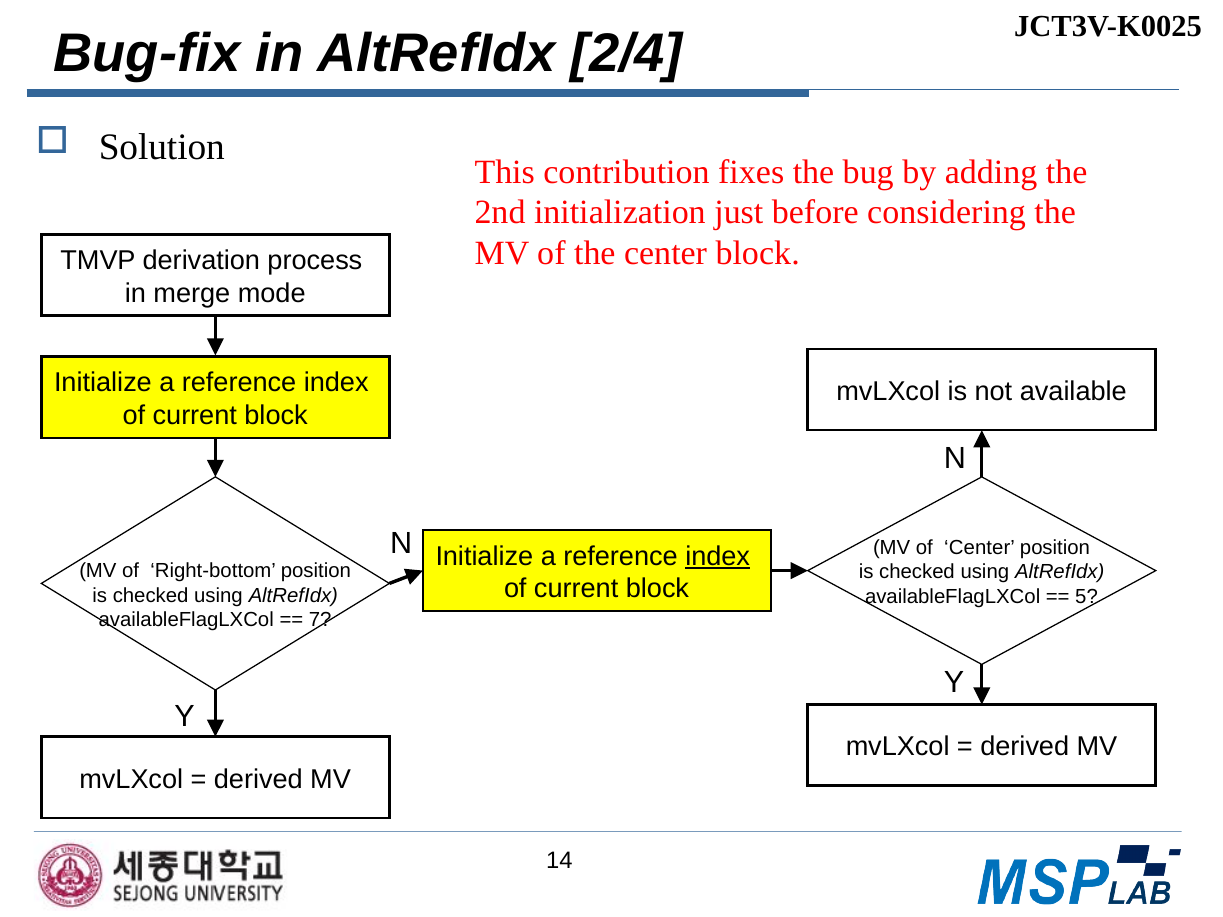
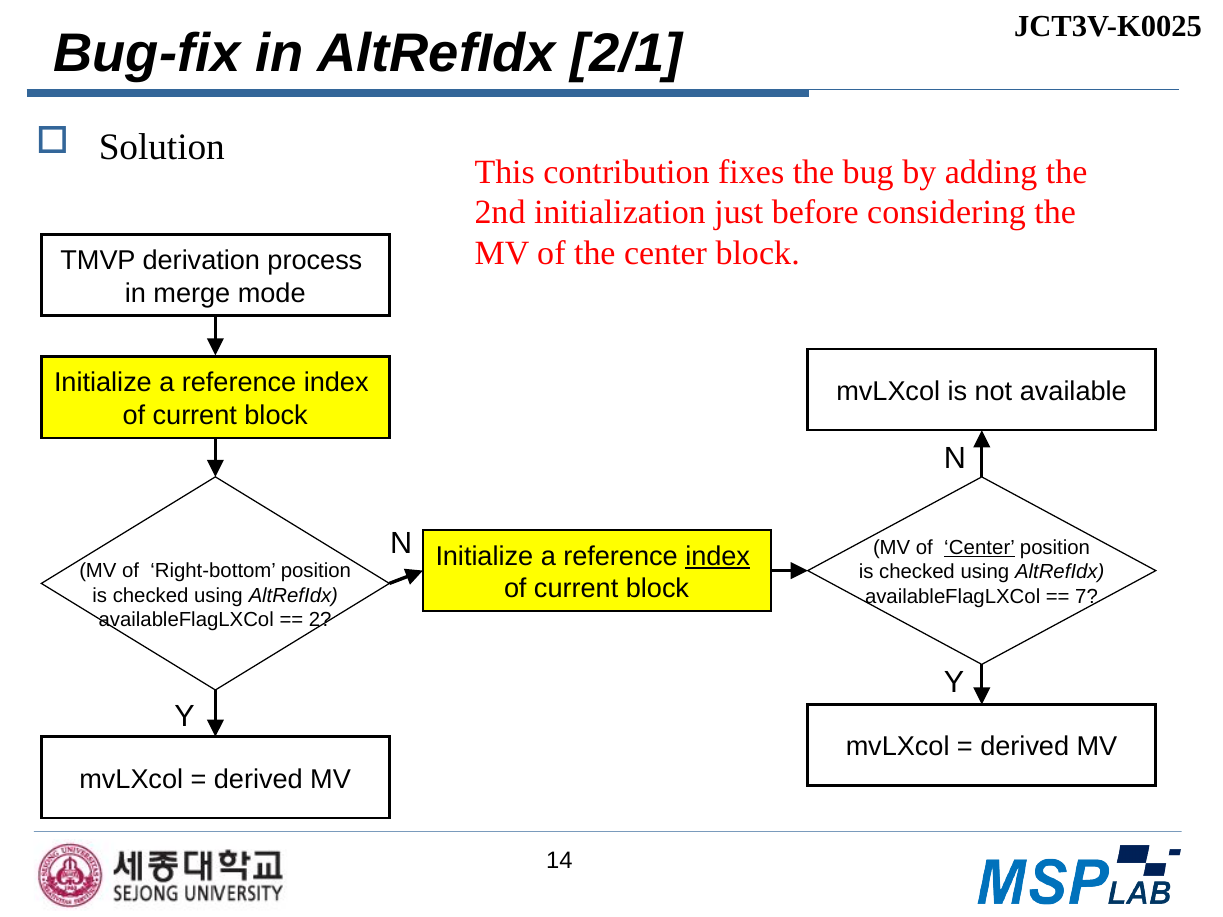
2/4: 2/4 -> 2/1
Center at (980, 548) underline: none -> present
5: 5 -> 7
7: 7 -> 2
